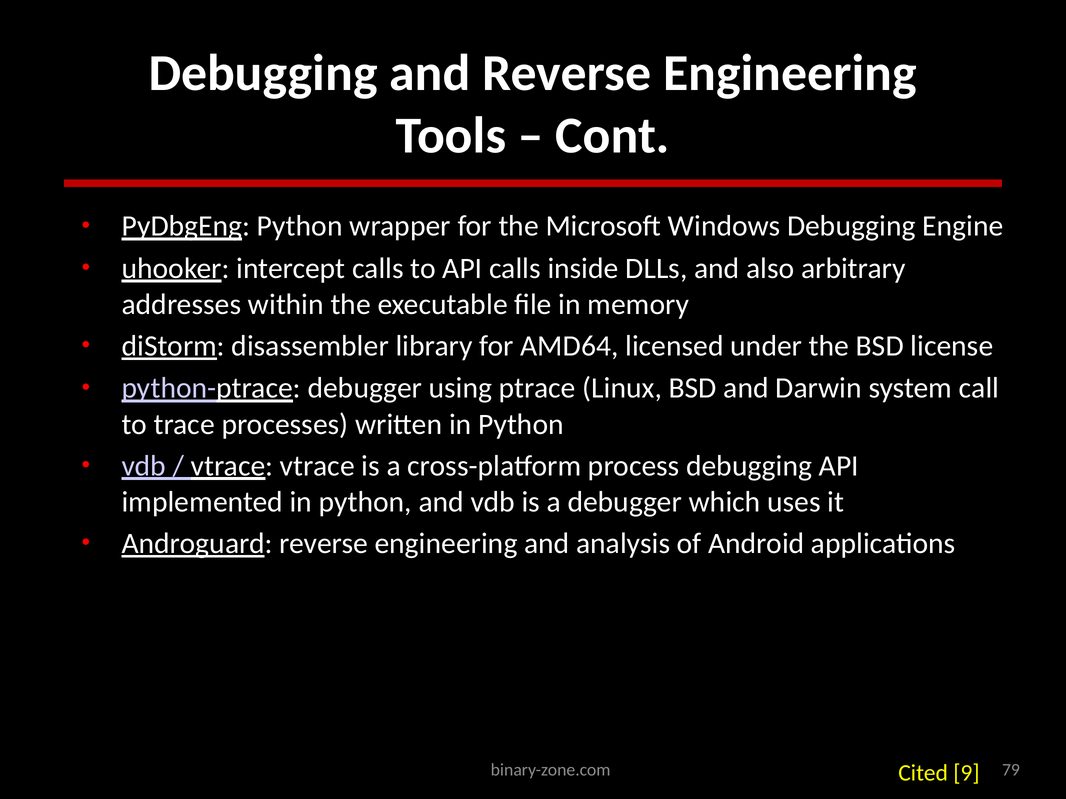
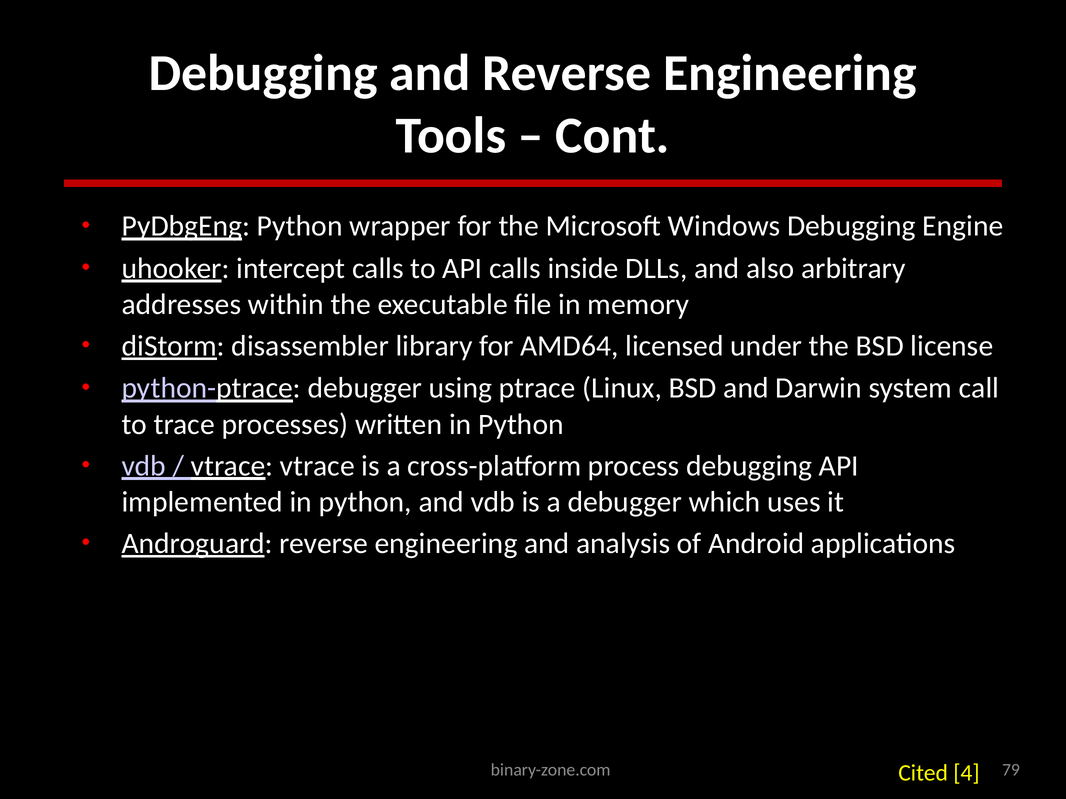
9: 9 -> 4
